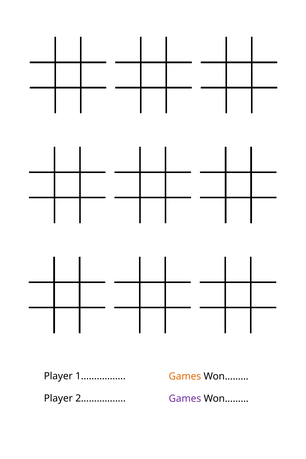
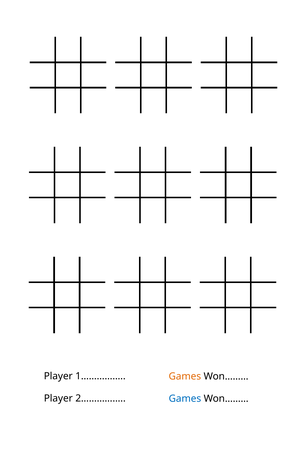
Games at (185, 399) colour: purple -> blue
